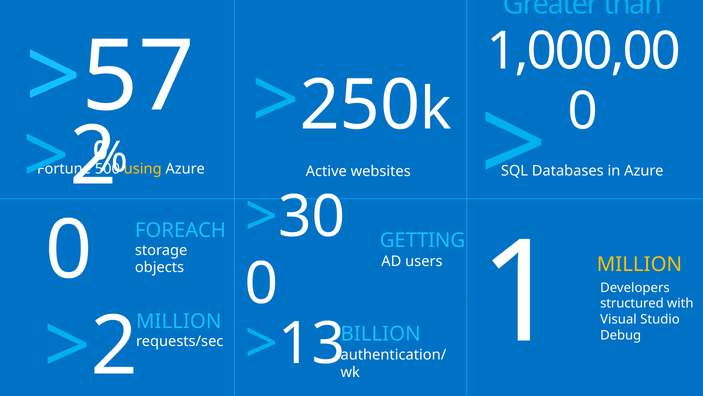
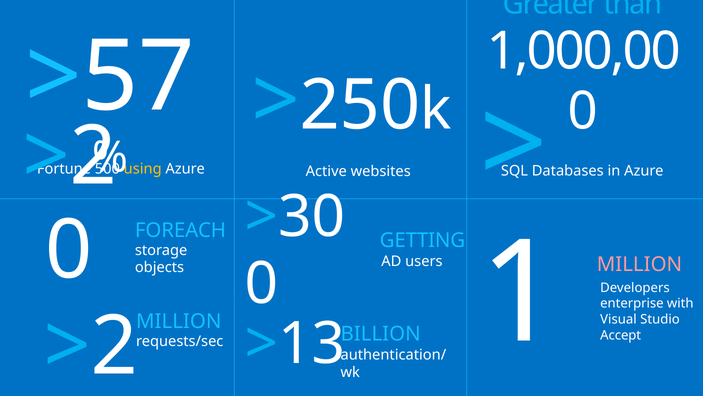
MILLION at (639, 264) colour: yellow -> pink
structured: structured -> enterprise
Debug: Debug -> Accept
